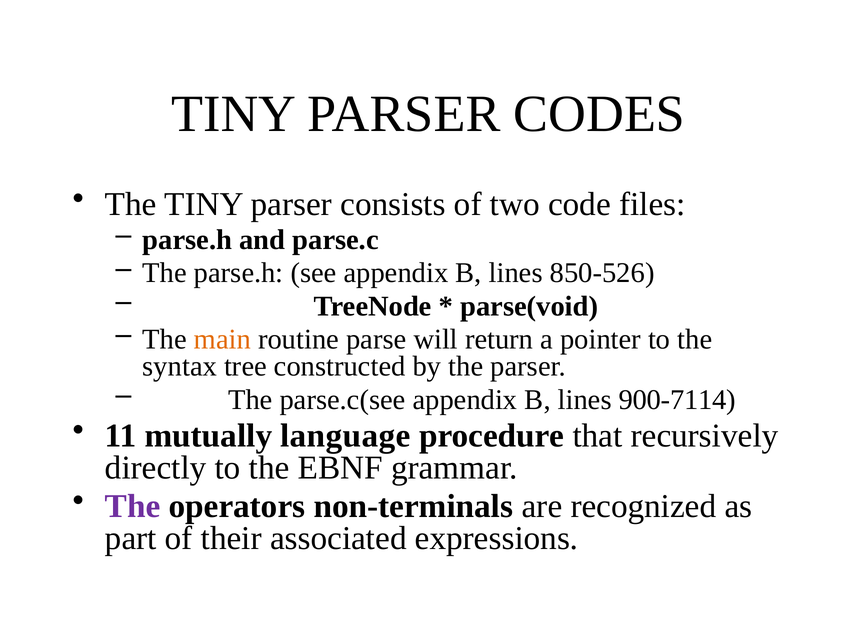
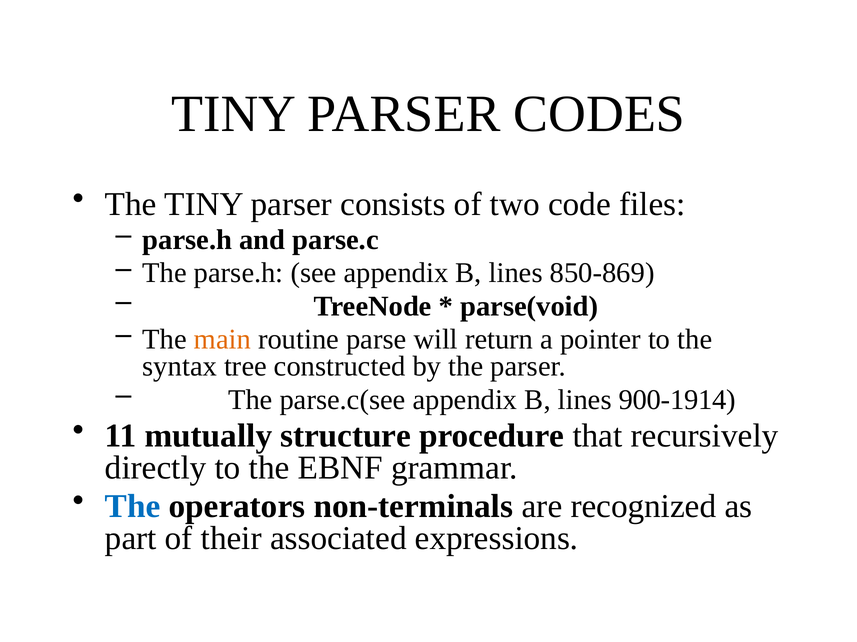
850-526: 850-526 -> 850-869
900-7114: 900-7114 -> 900-1914
language: language -> structure
The at (133, 507) colour: purple -> blue
